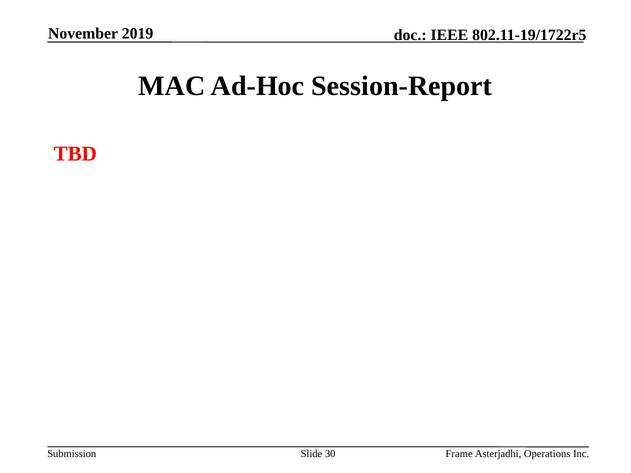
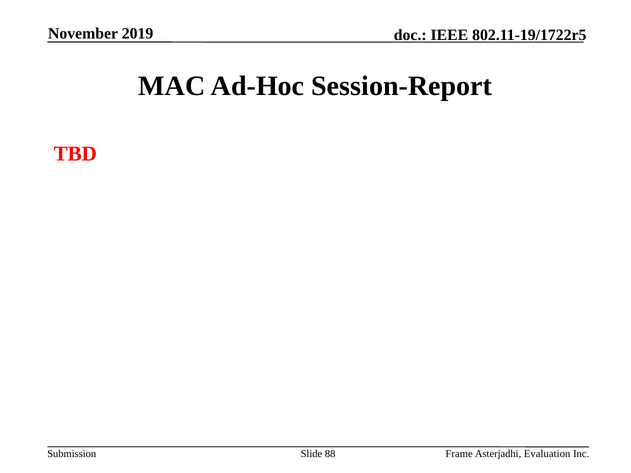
30: 30 -> 88
Operations: Operations -> Evaluation
